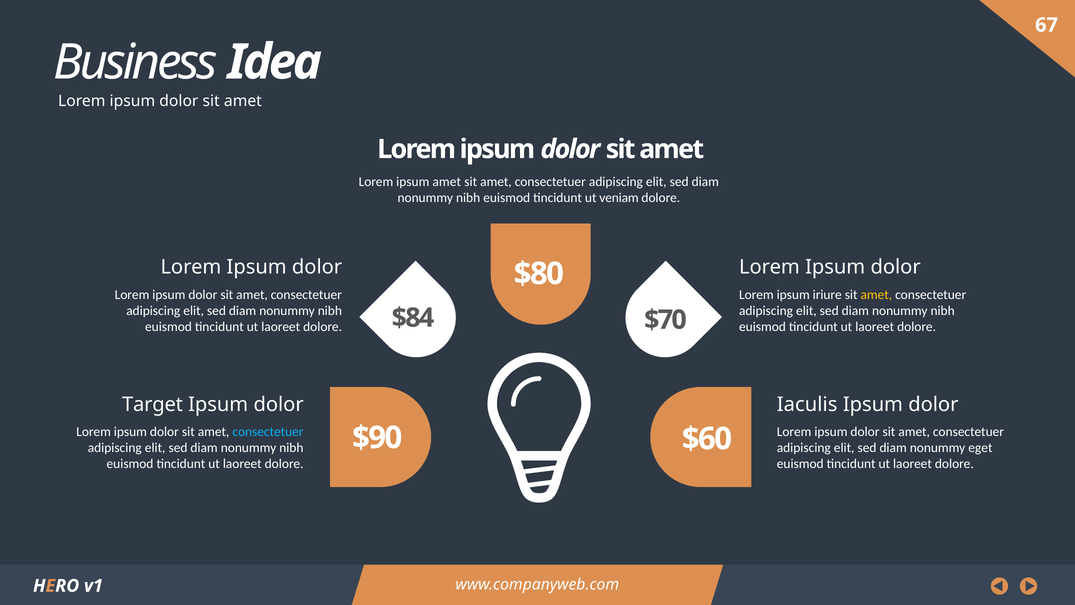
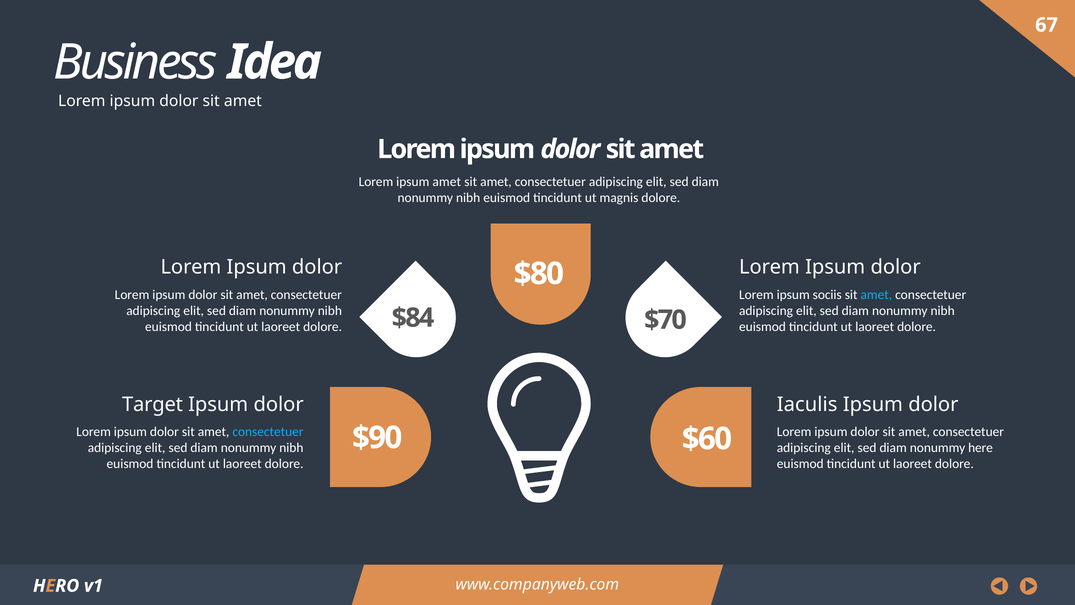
veniam: veniam -> magnis
iriure: iriure -> sociis
amet at (876, 294) colour: yellow -> light blue
eget: eget -> here
